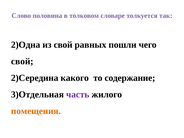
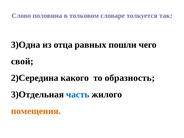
2)Одна: 2)Одна -> 3)Одна
из свой: свой -> отца
содержание: содержание -> образность
часть colour: purple -> blue
